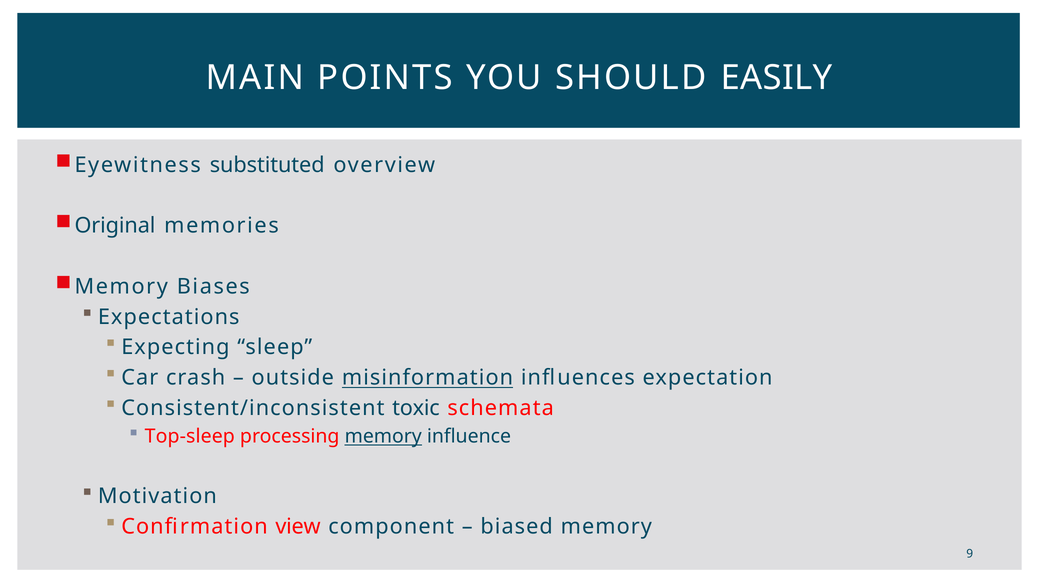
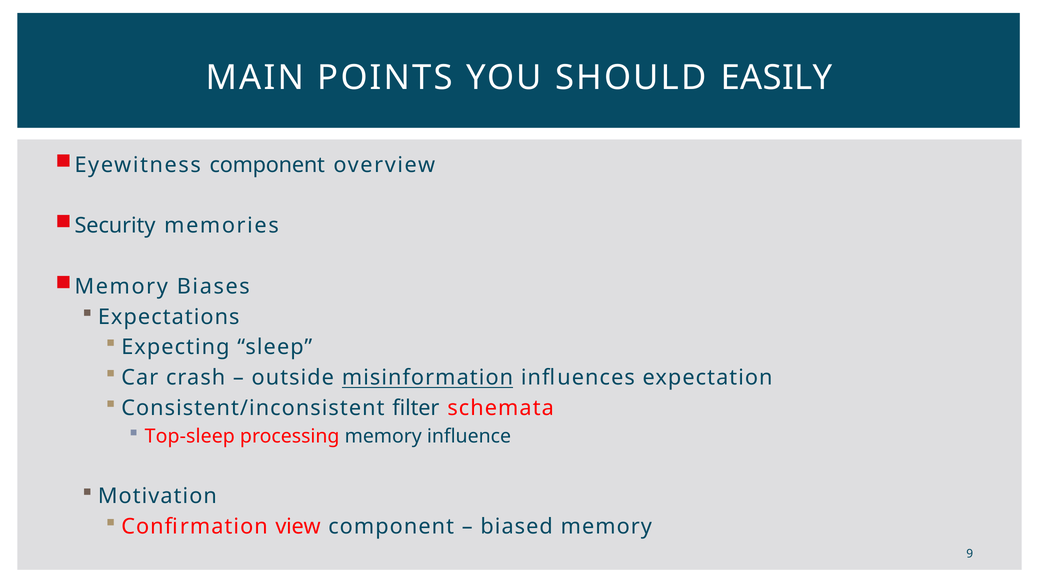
Eyewitness substituted: substituted -> component
Original: Original -> Security
toxic: toxic -> filter
memory at (383, 437) underline: present -> none
